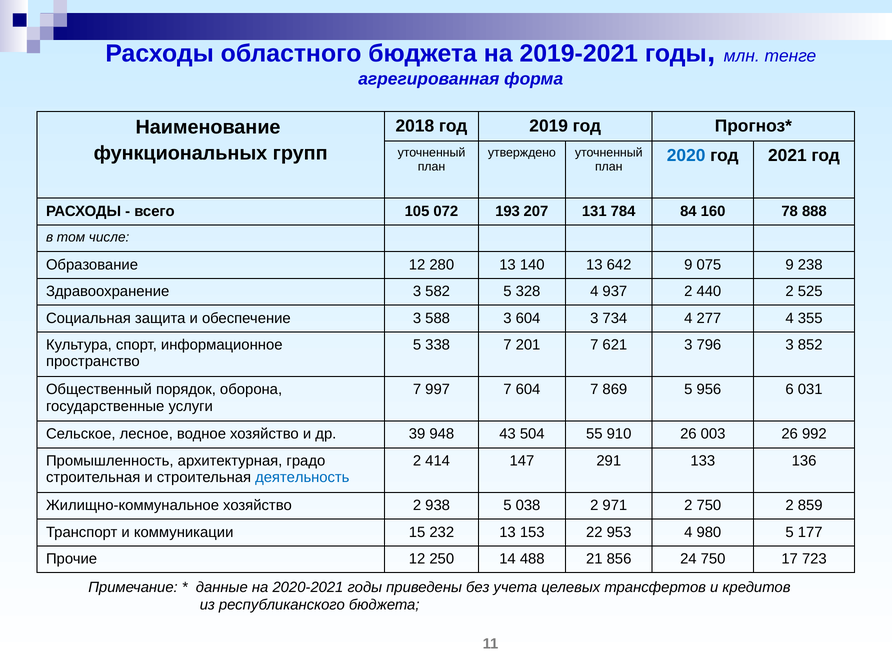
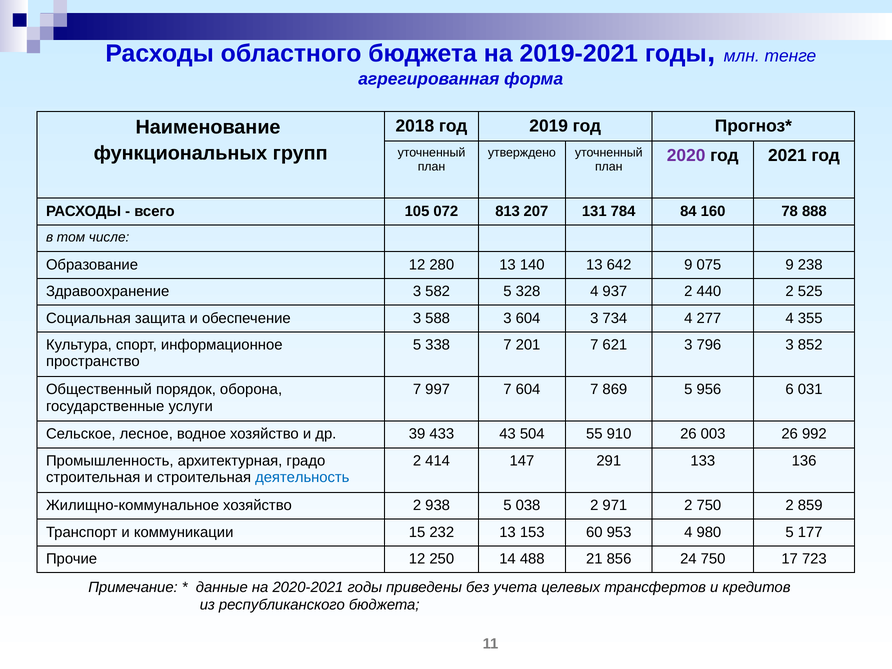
2020 colour: blue -> purple
193: 193 -> 813
948: 948 -> 433
22: 22 -> 60
